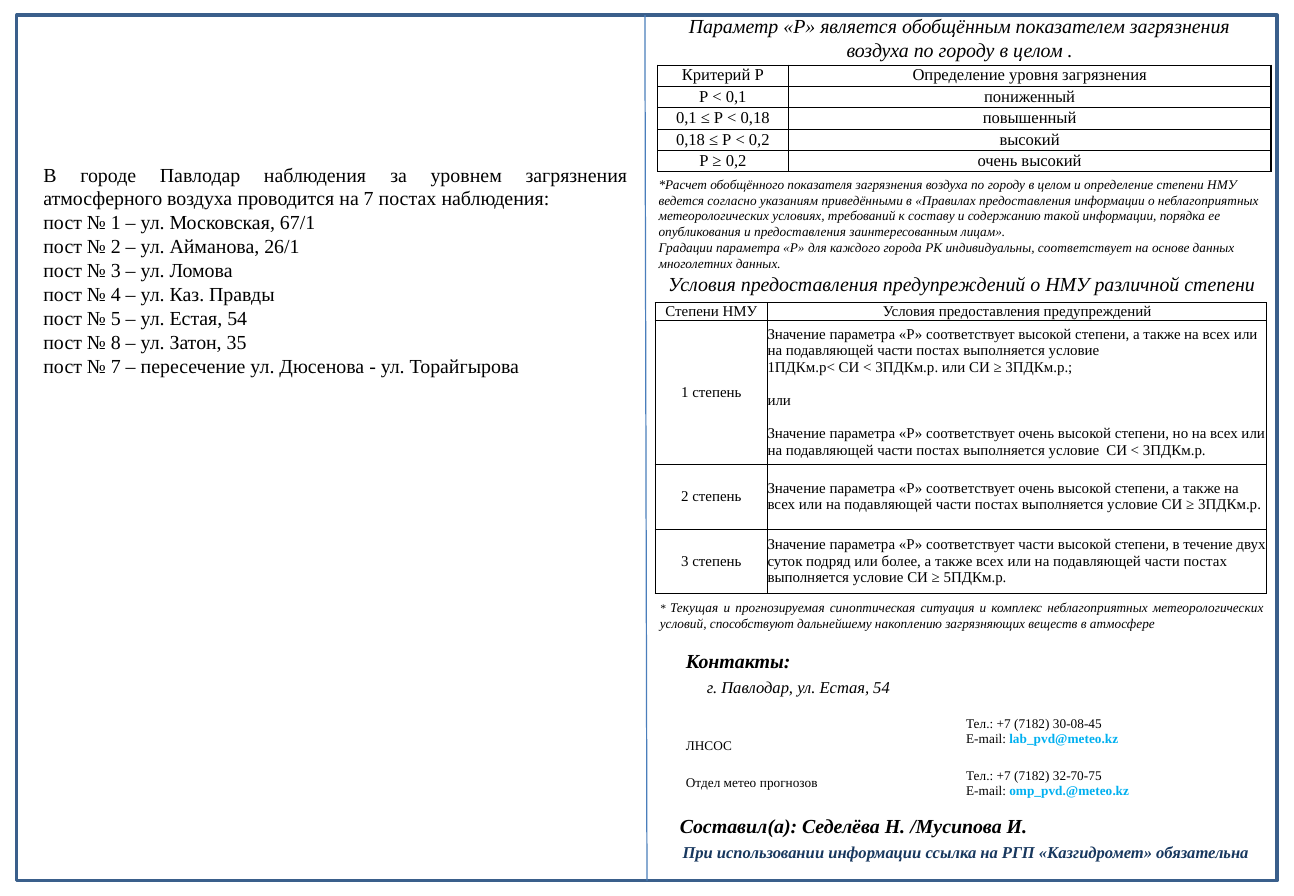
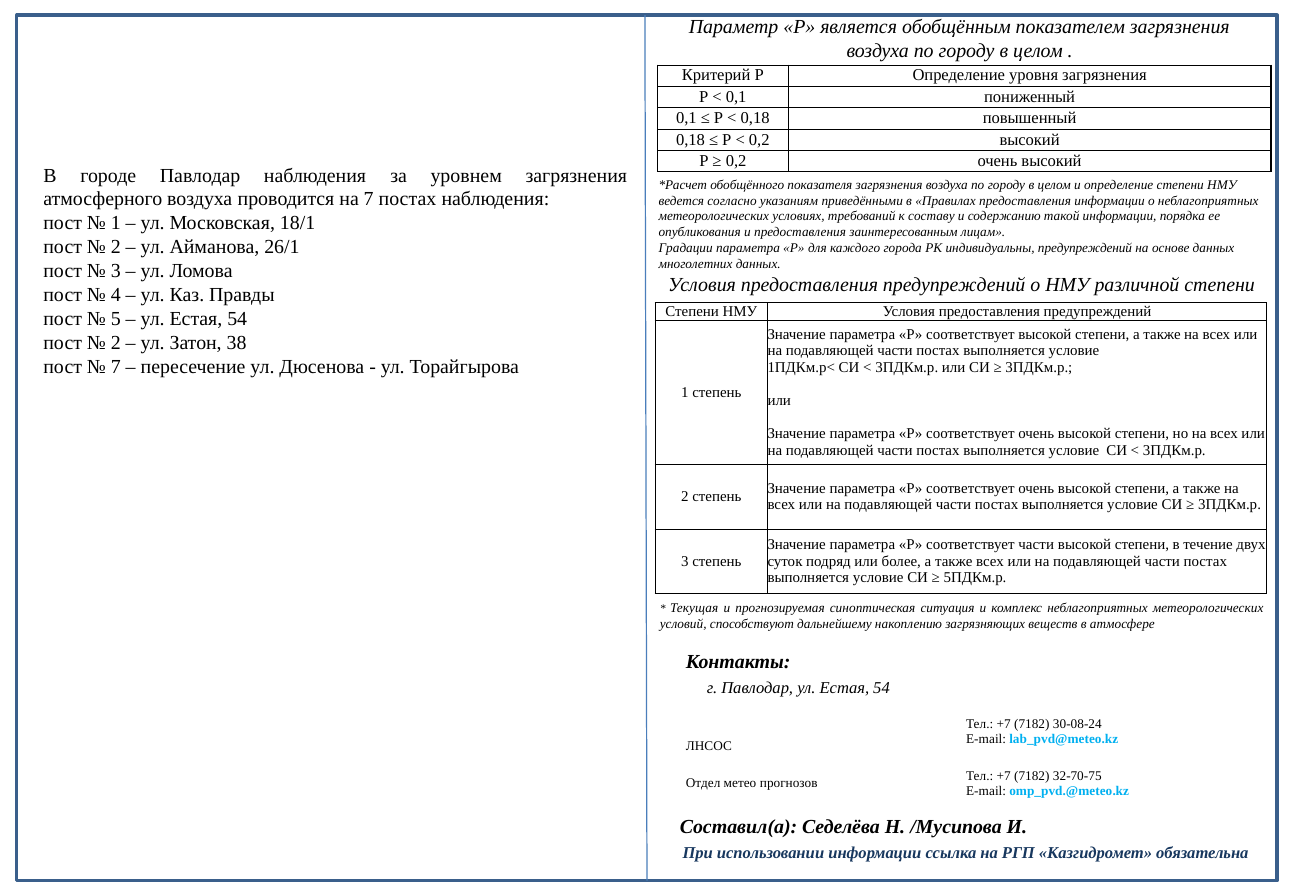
67/1: 67/1 -> 18/1
индивидуальны соответствует: соответствует -> предупреждений
8 at (116, 343): 8 -> 2
35: 35 -> 38
30-08-45: 30-08-45 -> 30-08-24
